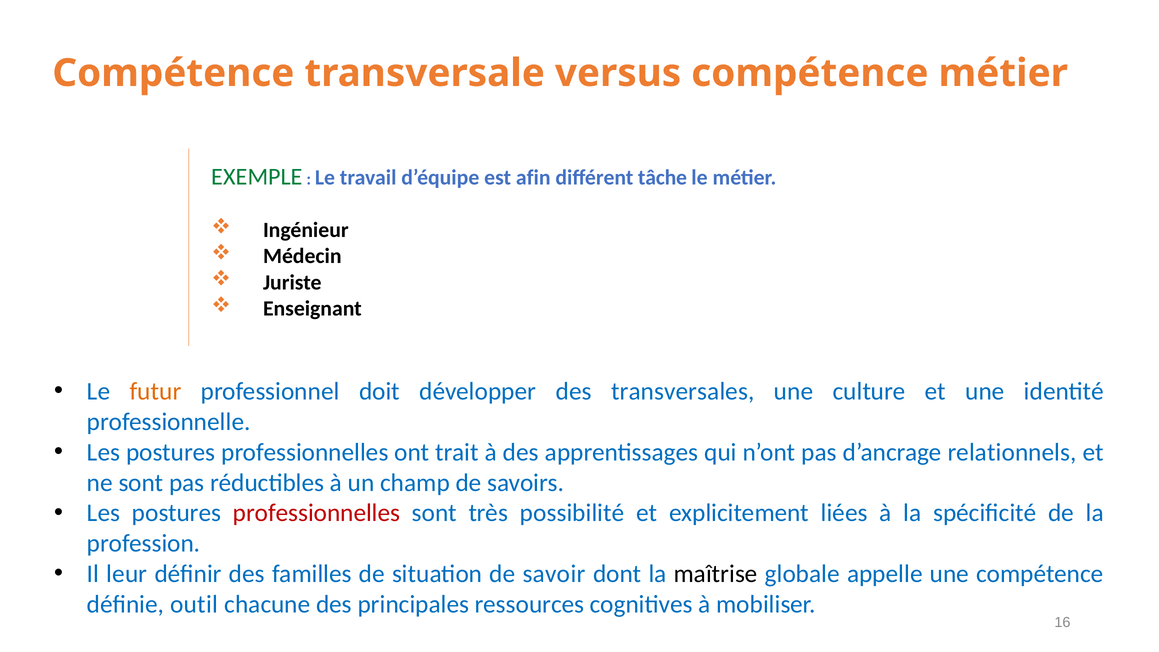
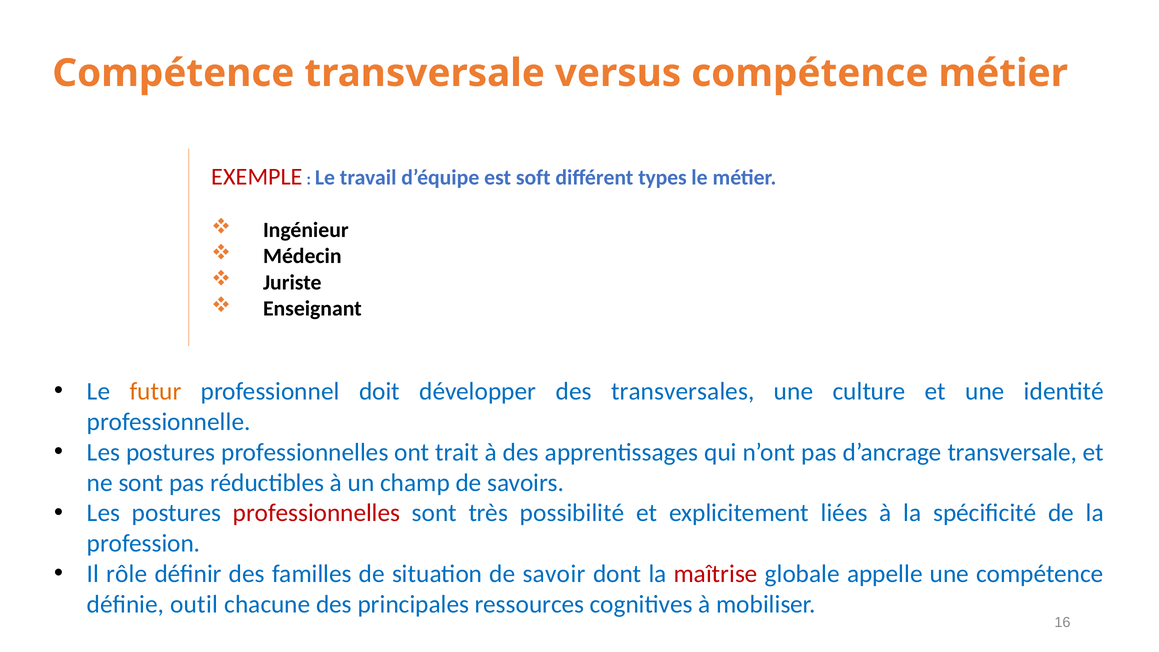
EXEMPLE colour: green -> red
afin: afin -> soft
tâche: tâche -> types
d’ancrage relationnels: relationnels -> transversale
leur: leur -> rôle
maîtrise colour: black -> red
